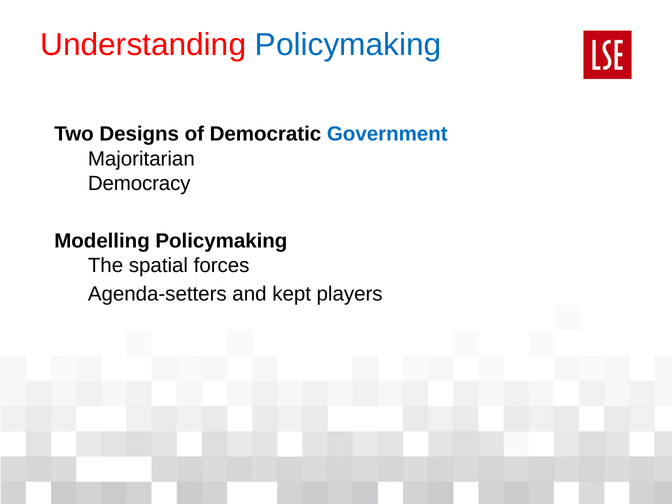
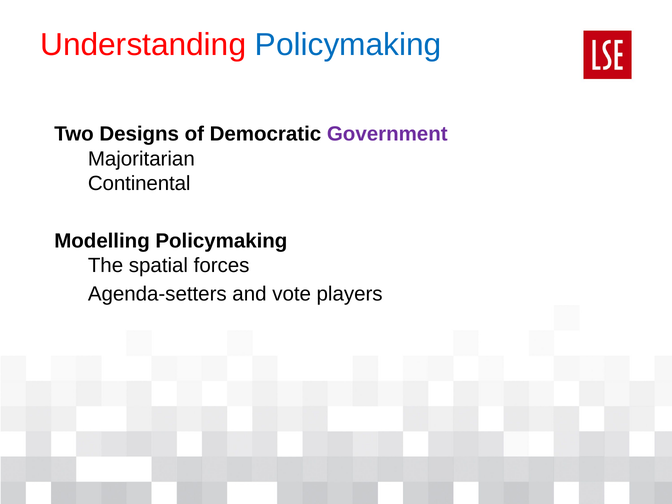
Government colour: blue -> purple
Democracy: Democracy -> Continental
kept: kept -> vote
